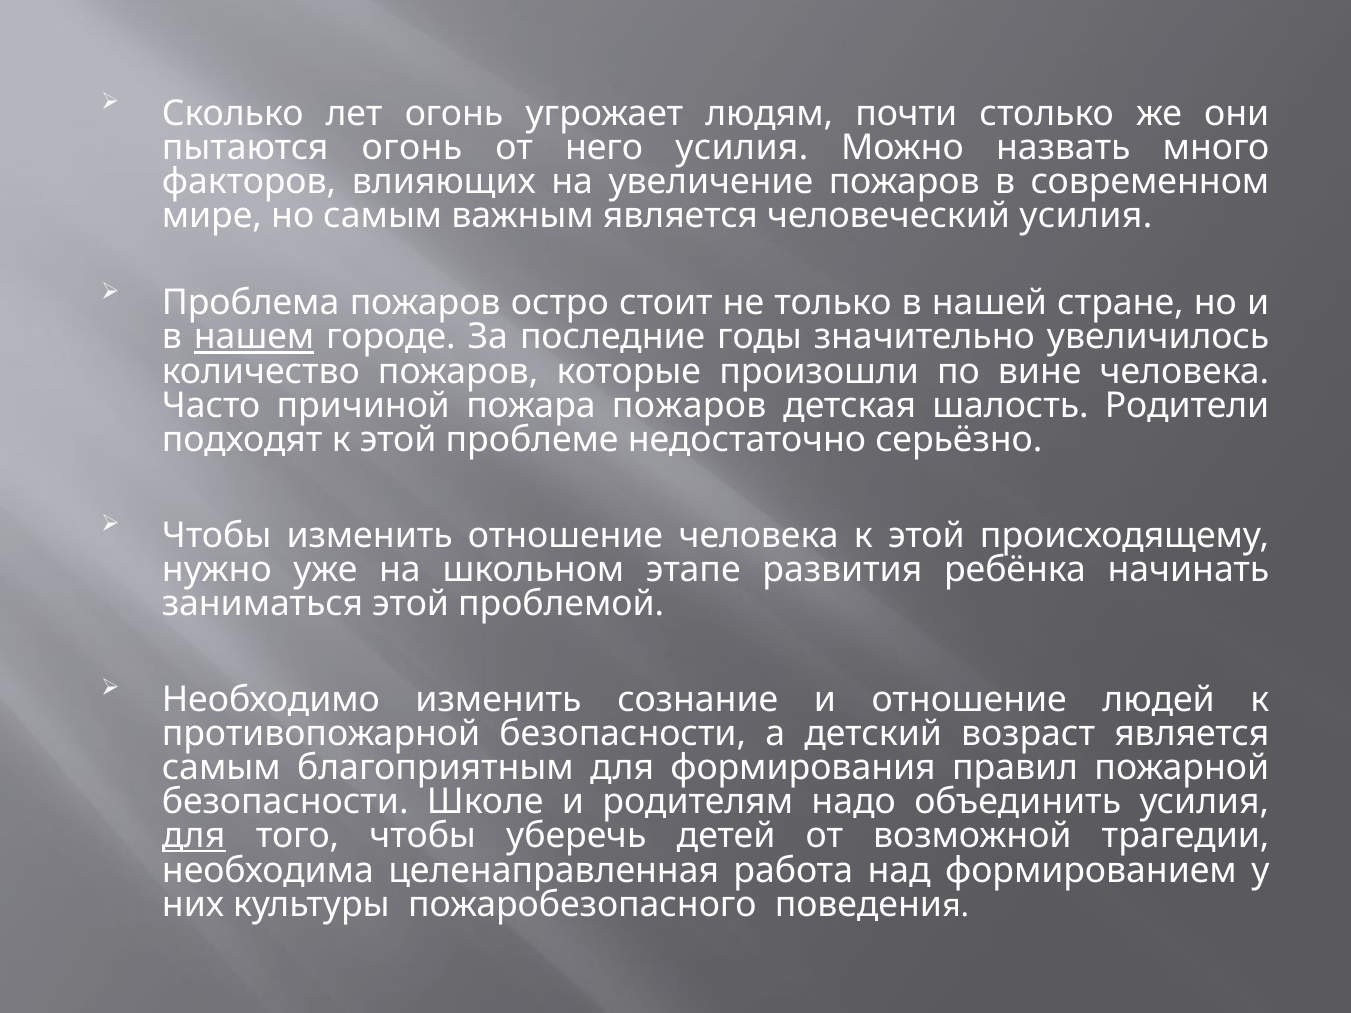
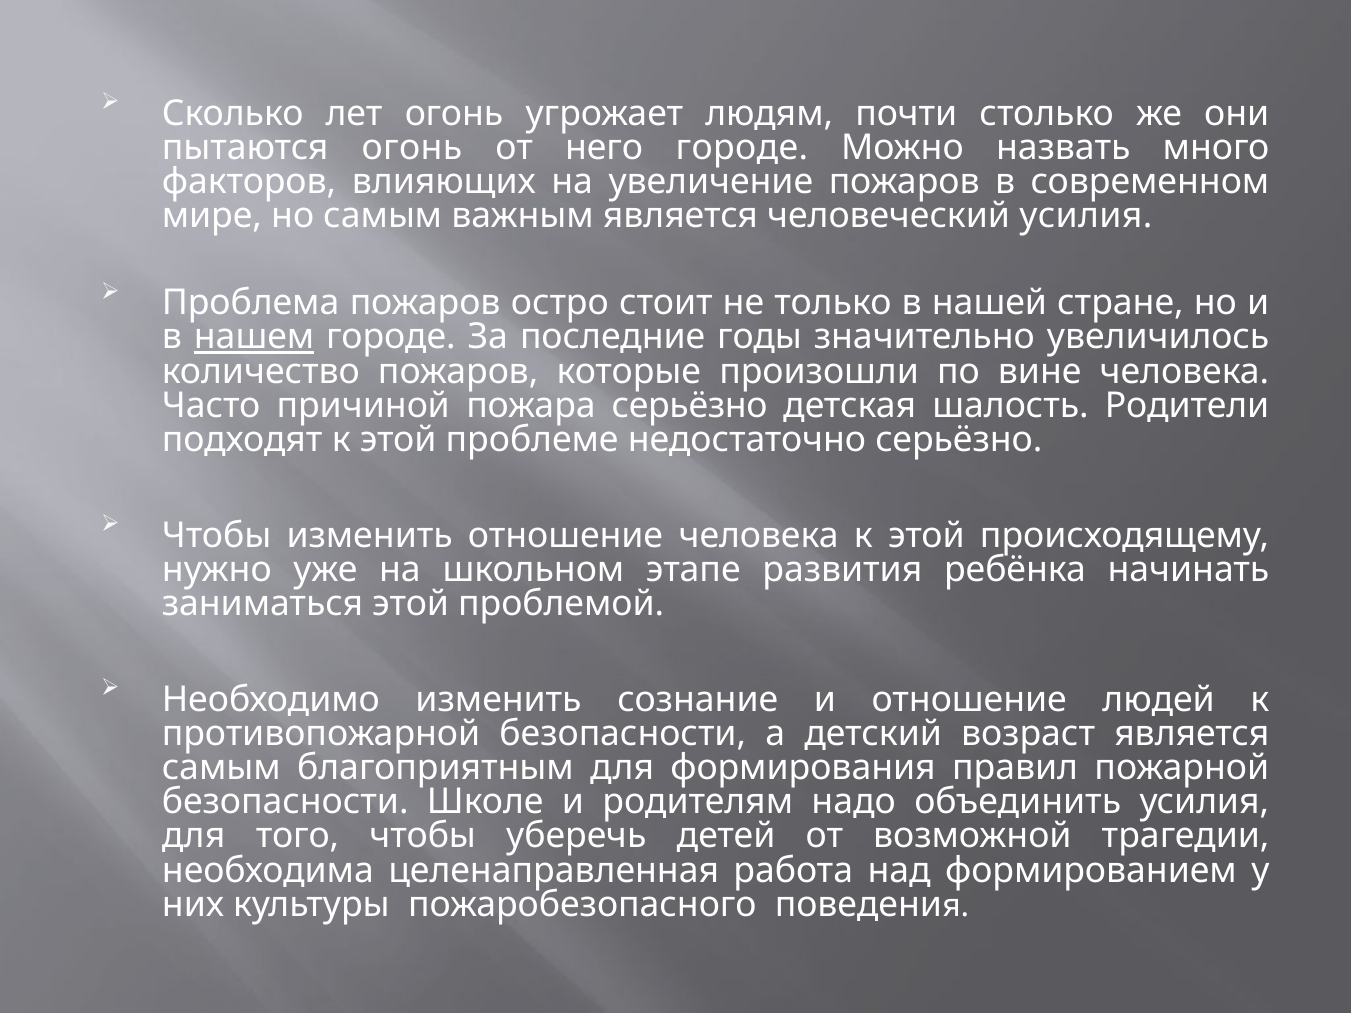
него усилия: усилия -> городе
пожара пожаров: пожаров -> серьёзно
для at (194, 836) underline: present -> none
